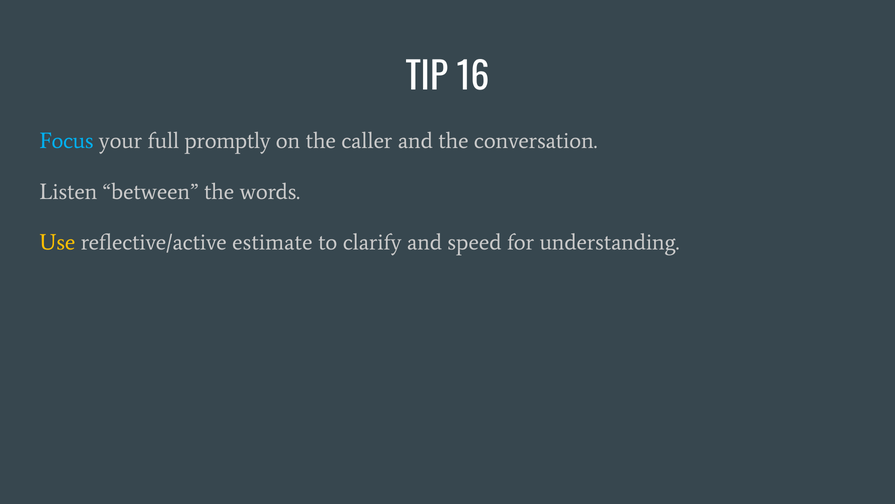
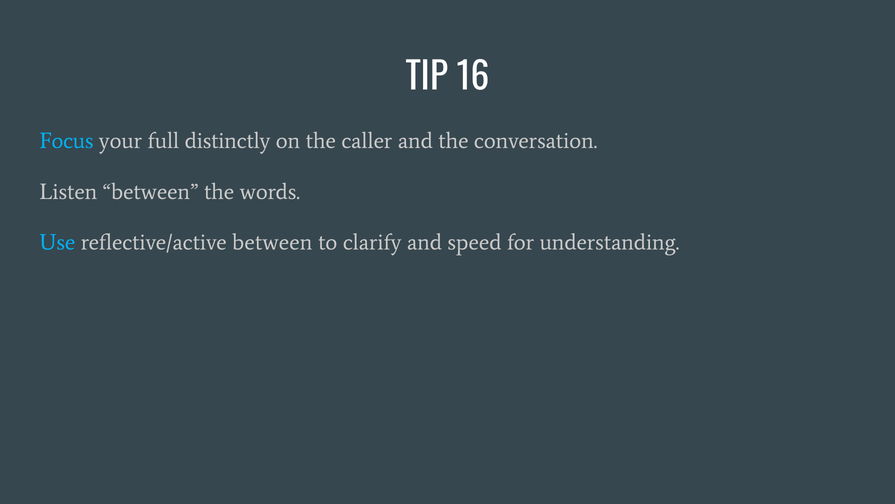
promptly: promptly -> distinctly
Use colour: yellow -> light blue
reflective/active estimate: estimate -> between
